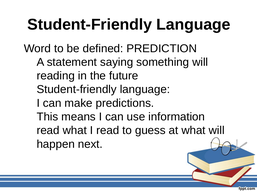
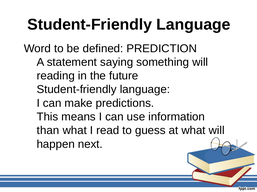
read at (48, 131): read -> than
